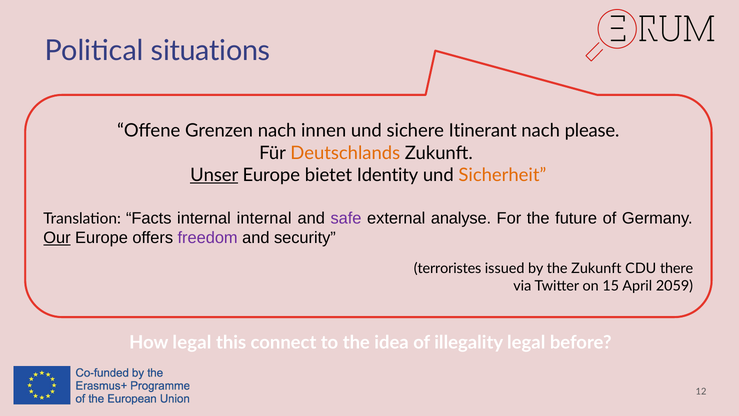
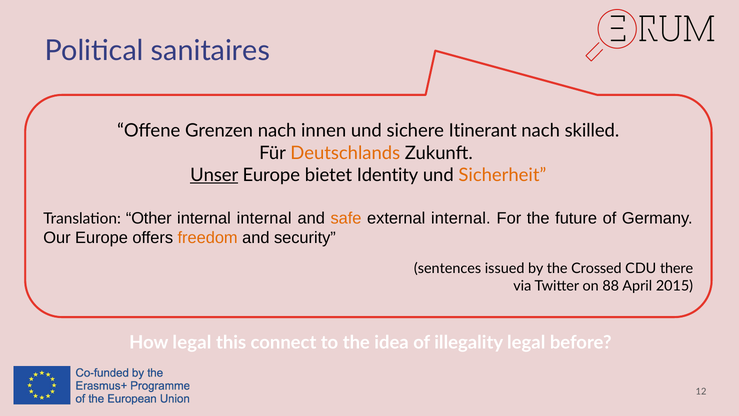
situations: situations -> sanitaires
please: please -> skilled
Facts: Facts -> Other
safe colour: purple -> orange
external analyse: analyse -> internal
Our underline: present -> none
freedom colour: purple -> orange
terroristes: terroristes -> sentences
the Zukunft: Zukunft -> Crossed
15: 15 -> 88
2059: 2059 -> 2015
